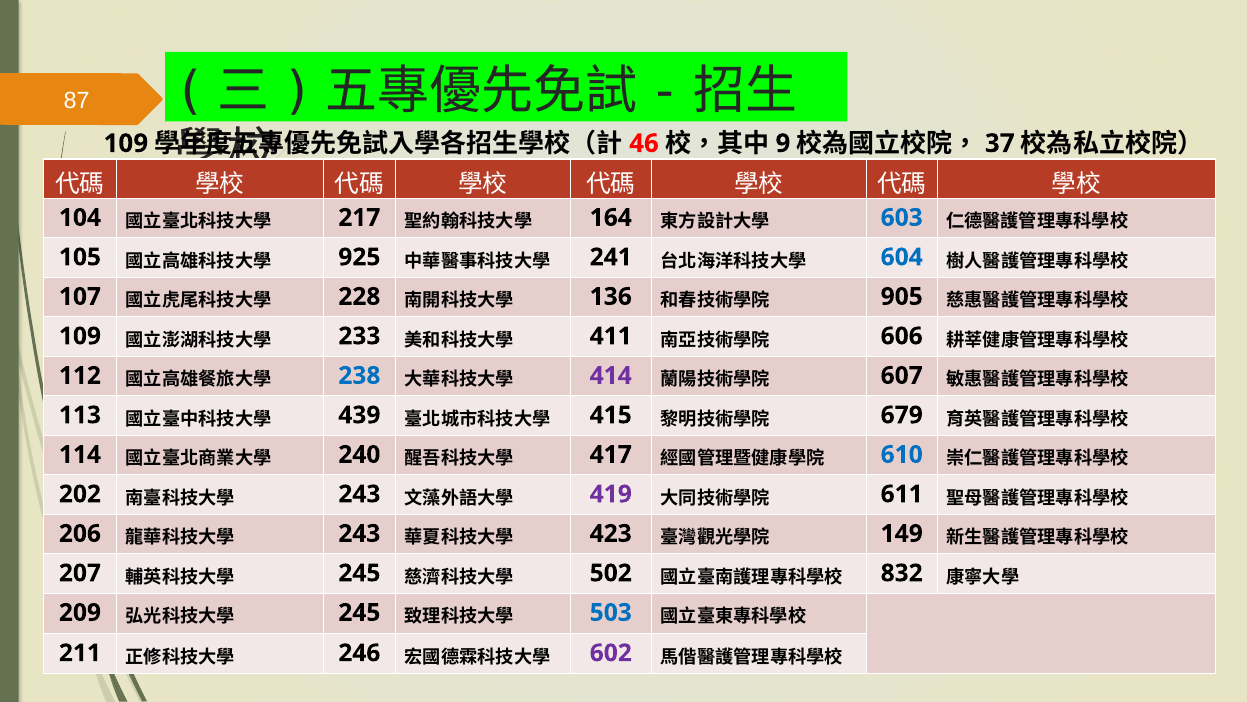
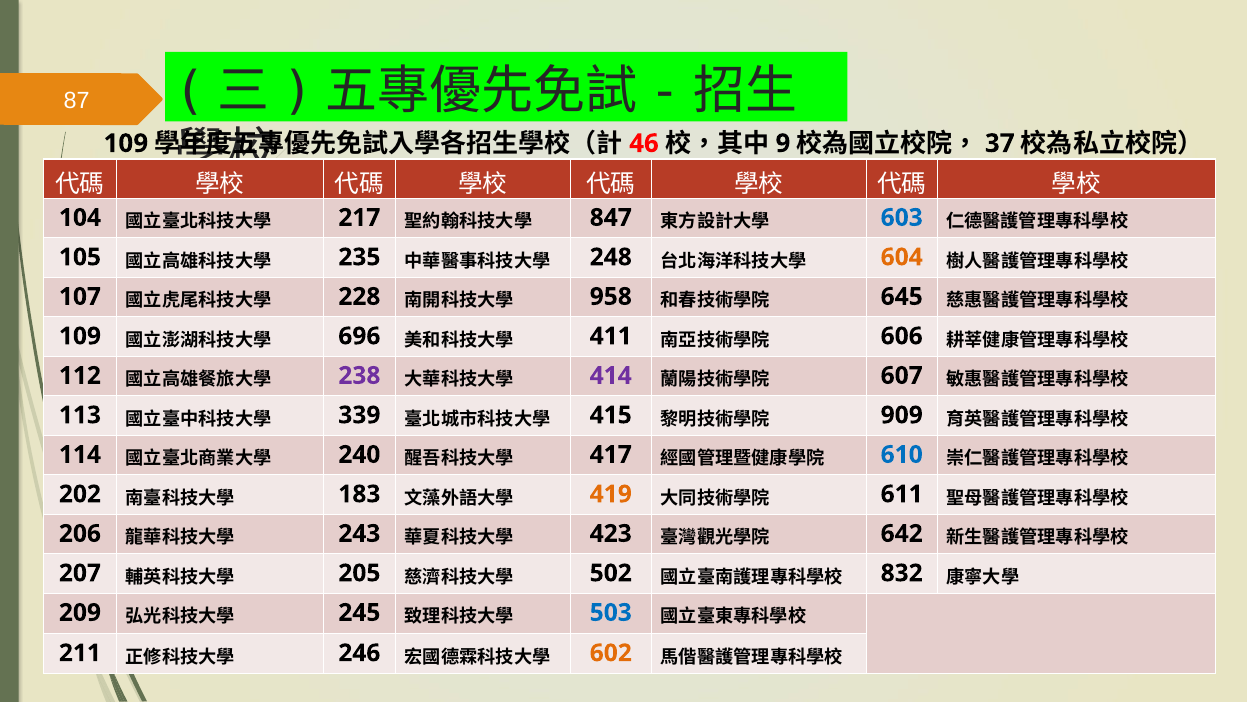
164: 164 -> 847
925: 925 -> 235
241: 241 -> 248
604 colour: blue -> orange
136: 136 -> 958
905: 905 -> 645
233: 233 -> 696
238 colour: blue -> purple
439: 439 -> 339
679: 679 -> 909
243 at (359, 494): 243 -> 183
419 colour: purple -> orange
149: 149 -> 642
245 at (359, 573): 245 -> 205
602 colour: purple -> orange
